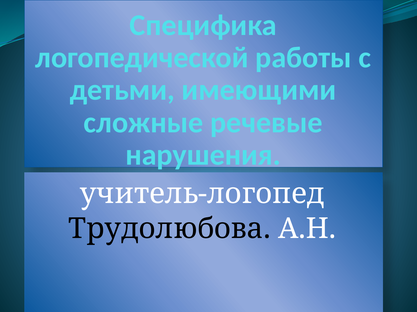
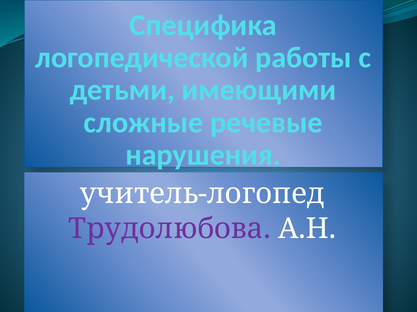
Трудолюбова colour: black -> purple
